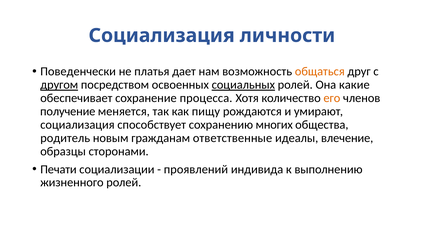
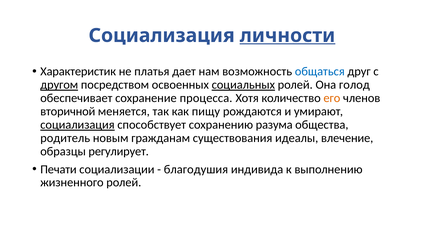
личности underline: none -> present
Поведенчески: Поведенчески -> Характеристик
общаться colour: orange -> blue
какие: какие -> голод
получение: получение -> вторичной
социализация at (77, 125) underline: none -> present
многих: многих -> разума
ответственные: ответственные -> существования
сторонами: сторонами -> регулирует
проявлений: проявлений -> благодушия
